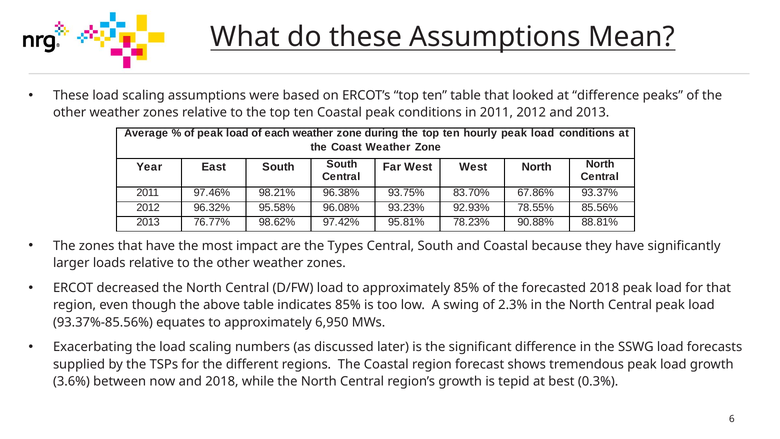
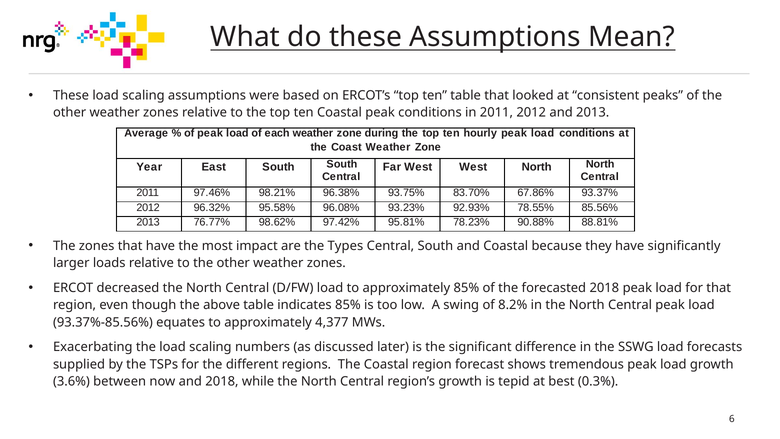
at difference: difference -> consistent
2.3%: 2.3% -> 8.2%
6,950: 6,950 -> 4,377
